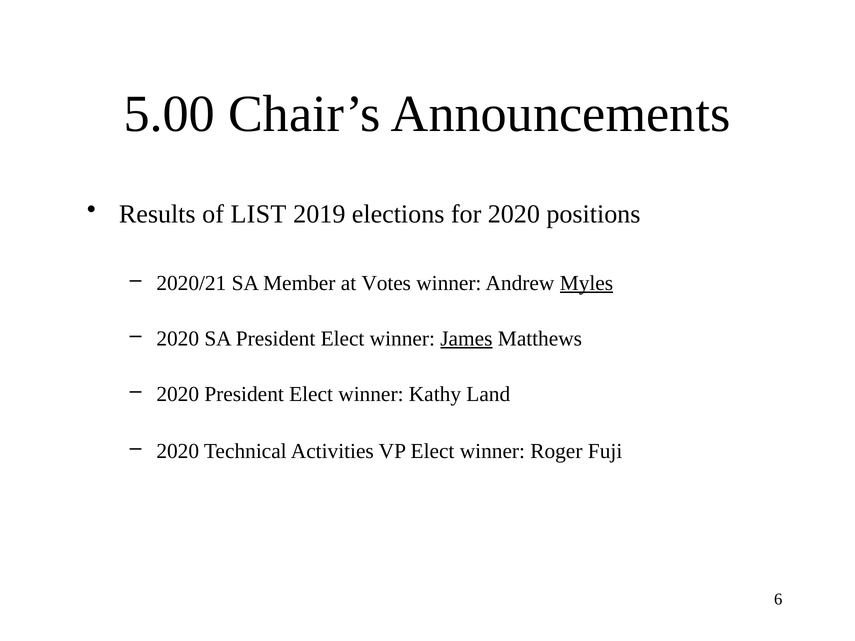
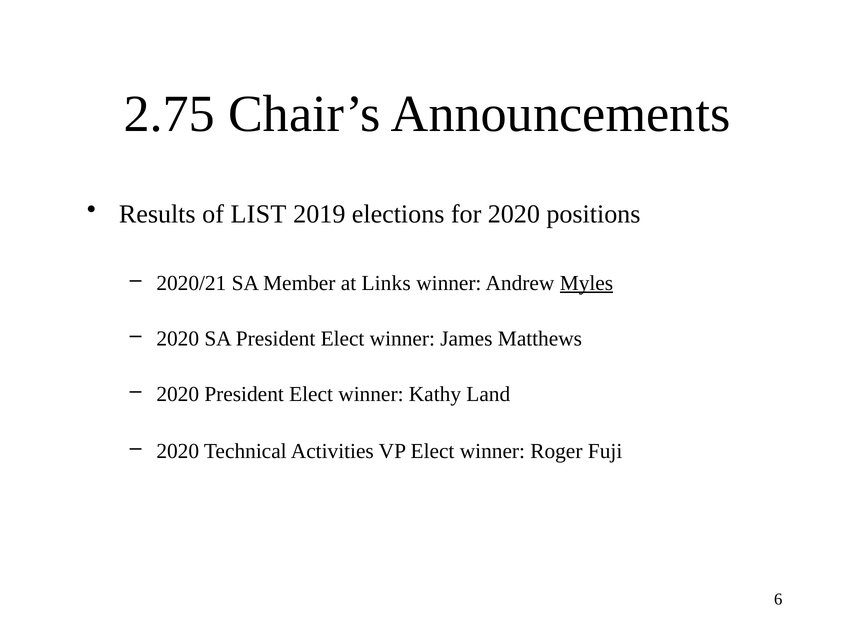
5.00: 5.00 -> 2.75
Votes: Votes -> Links
James underline: present -> none
